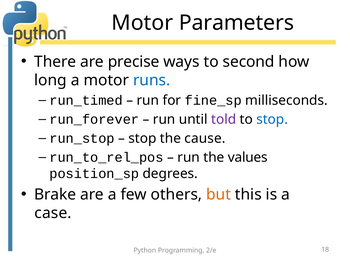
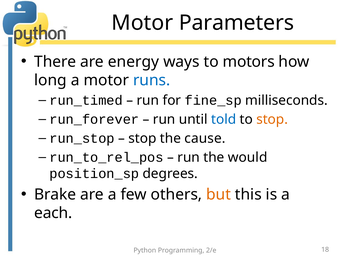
precise: precise -> energy
second: second -> motors
told colour: purple -> blue
stop at (272, 120) colour: blue -> orange
values: values -> would
case: case -> each
